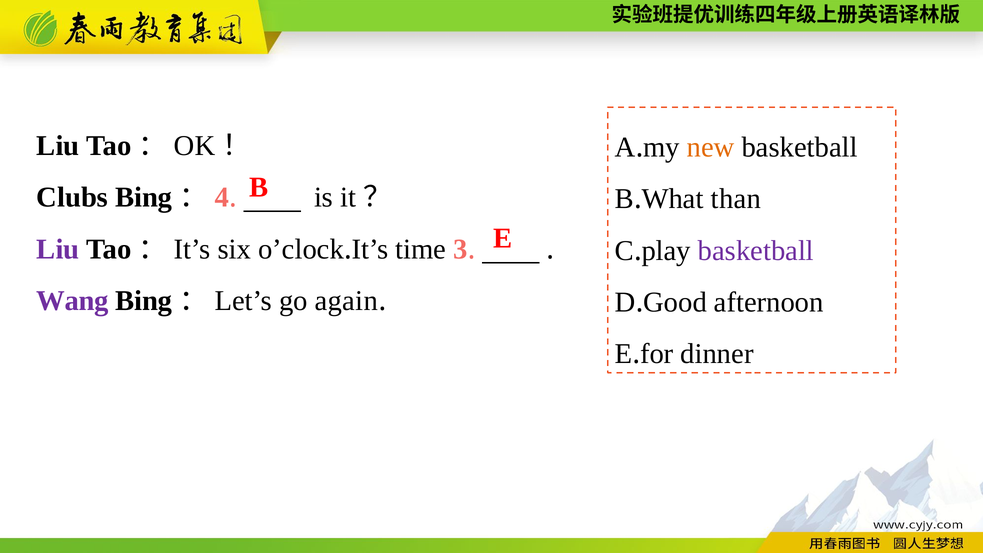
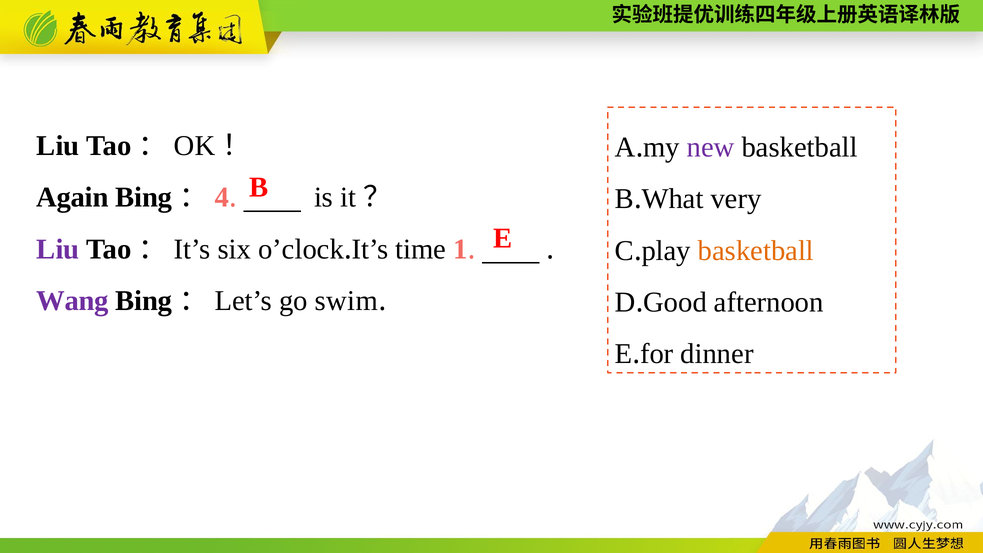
new colour: orange -> purple
Clubs: Clubs -> Again
than: than -> very
3: 3 -> 1
basketball at (756, 251) colour: purple -> orange
again: again -> swim
